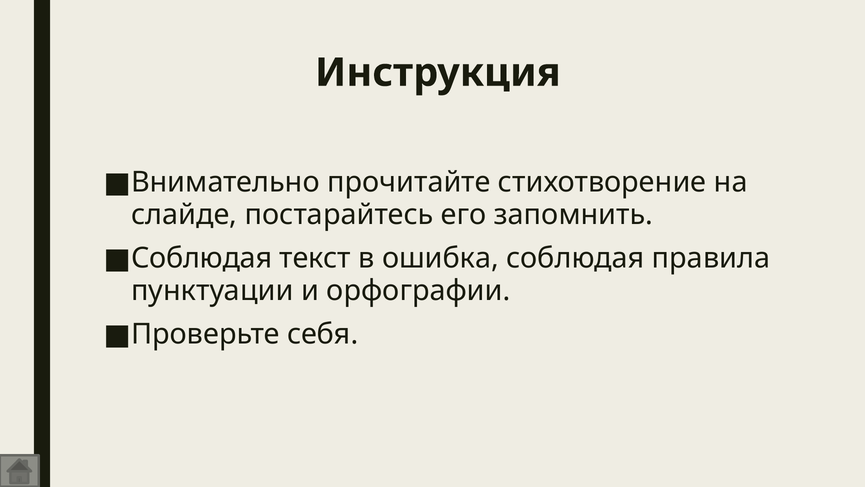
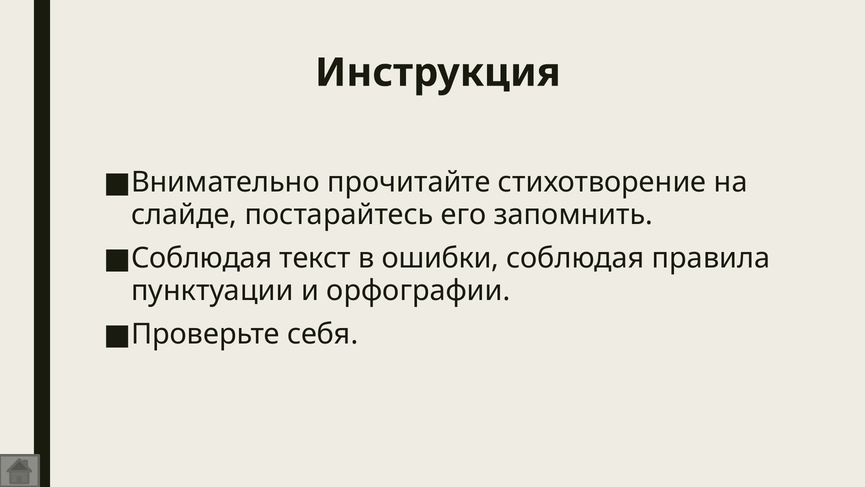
ошибка: ошибка -> ошибки
